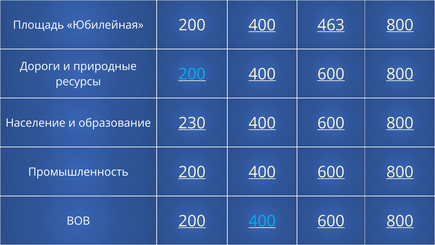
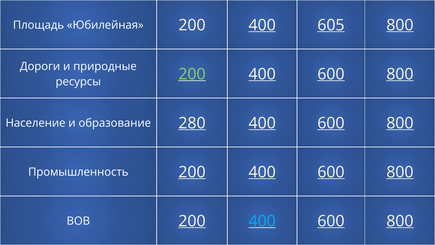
463: 463 -> 605
200 at (192, 74) colour: light blue -> light green
230: 230 -> 280
